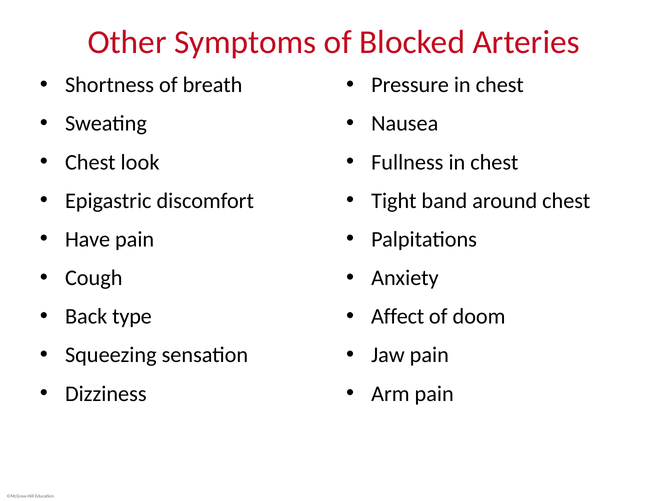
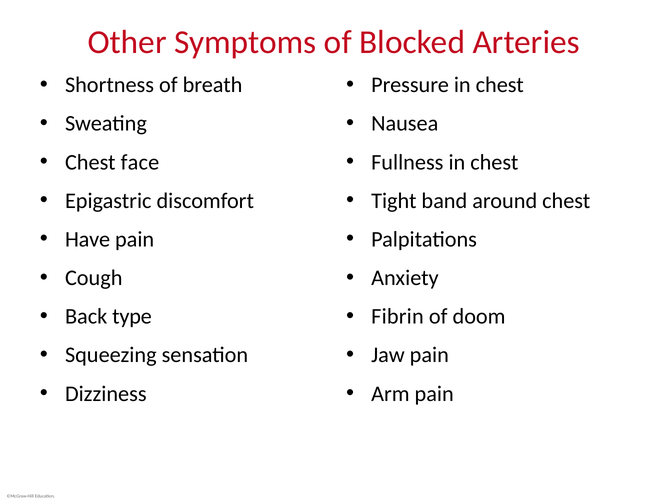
look: look -> face
Affect: Affect -> Fibrin
